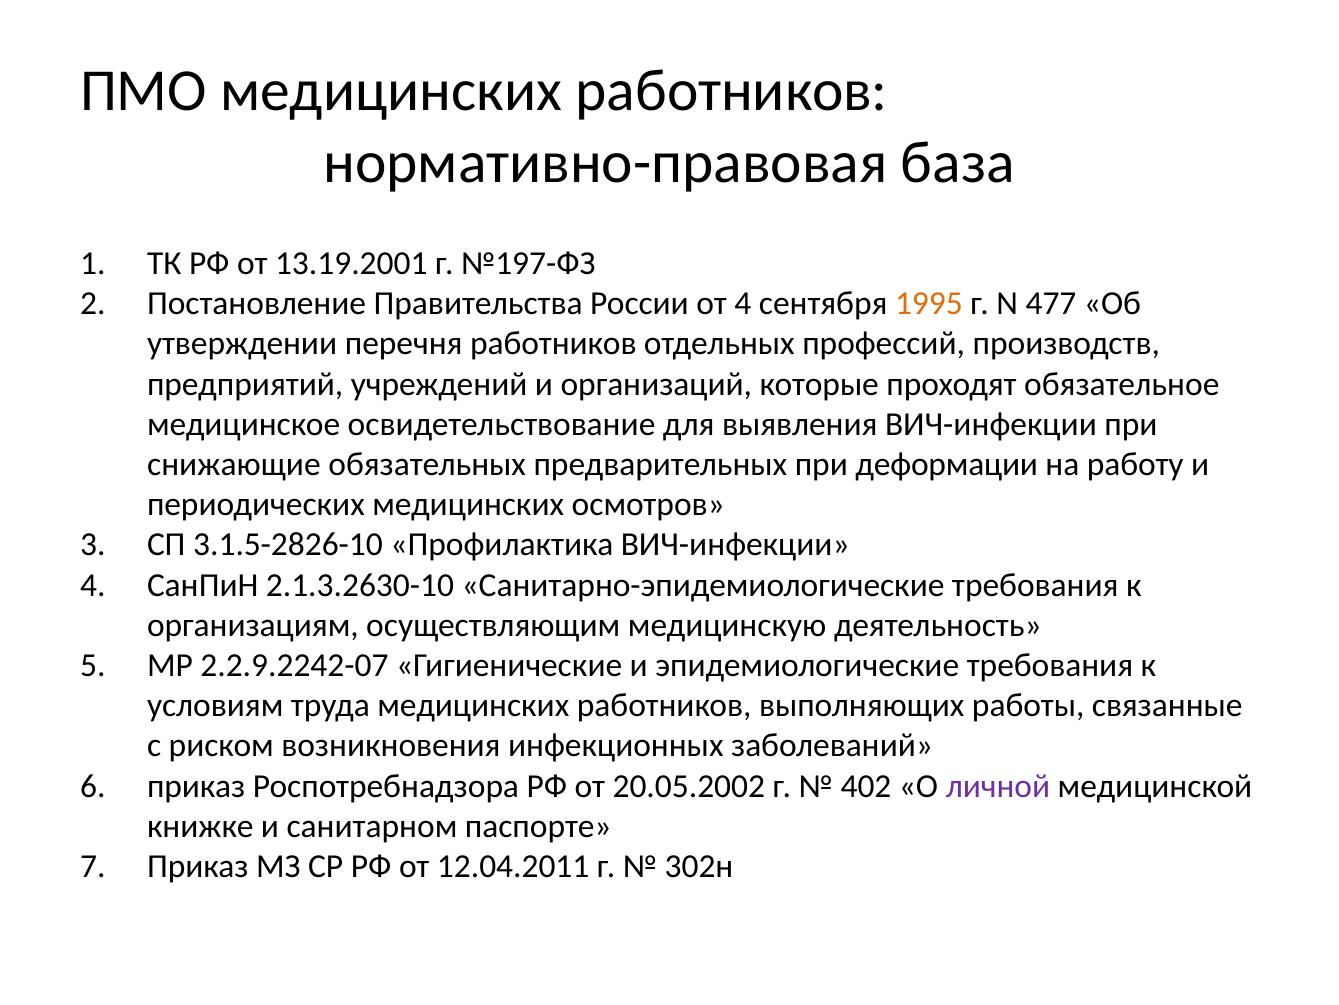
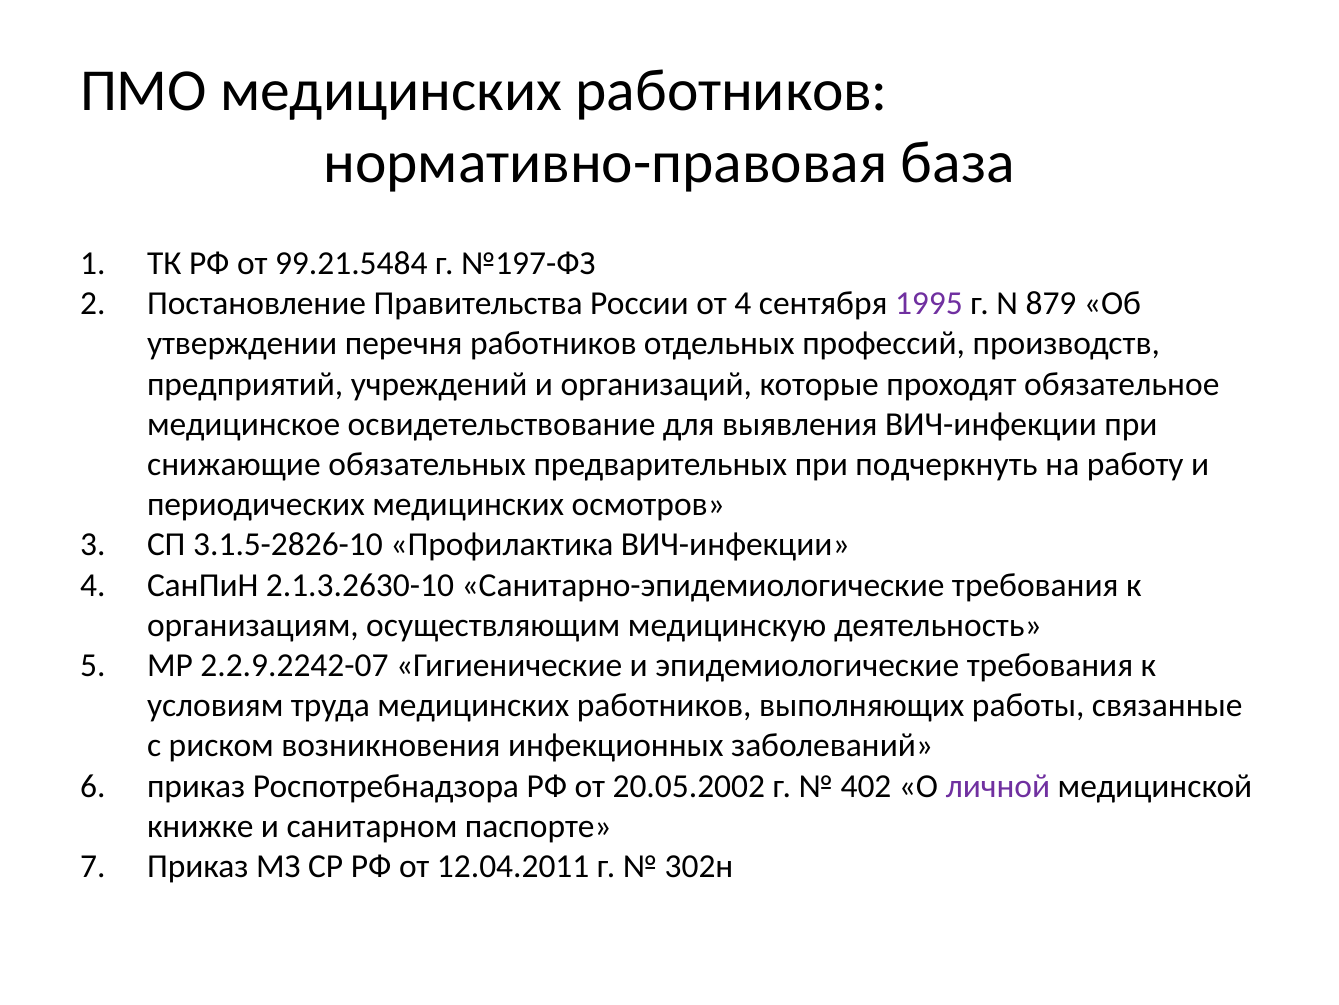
13.19.2001: 13.19.2001 -> 99.21.5484
1995 colour: orange -> purple
477: 477 -> 879
деформации: деформации -> подчеркнуть
